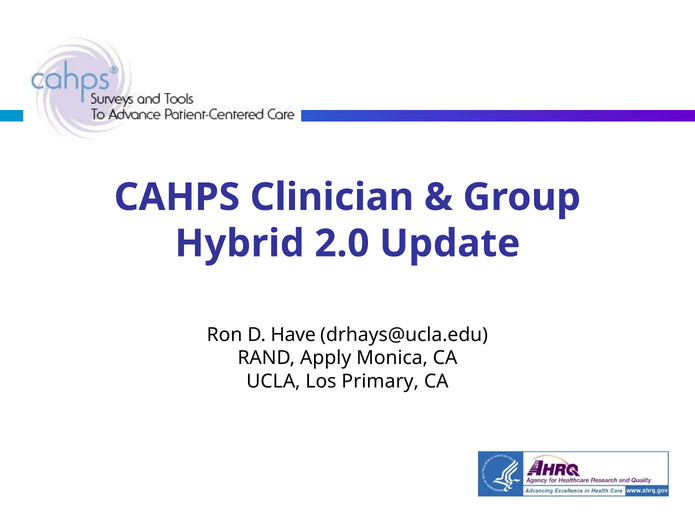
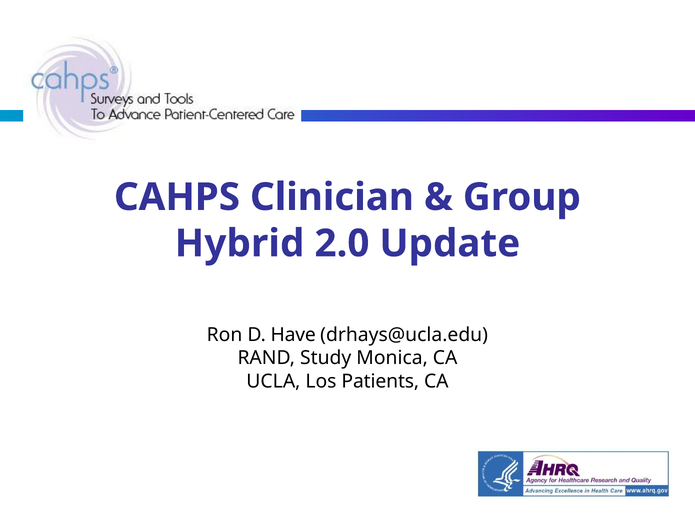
Apply: Apply -> Study
Primary: Primary -> Patients
